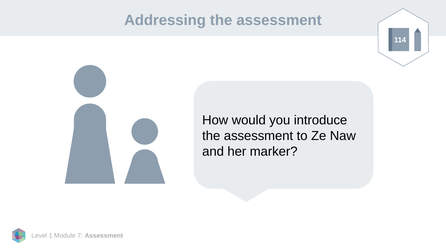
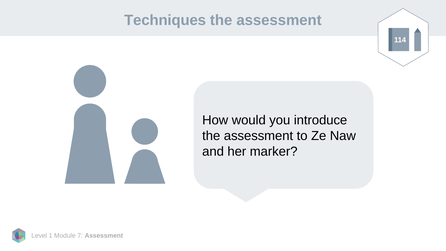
Addressing: Addressing -> Techniques
